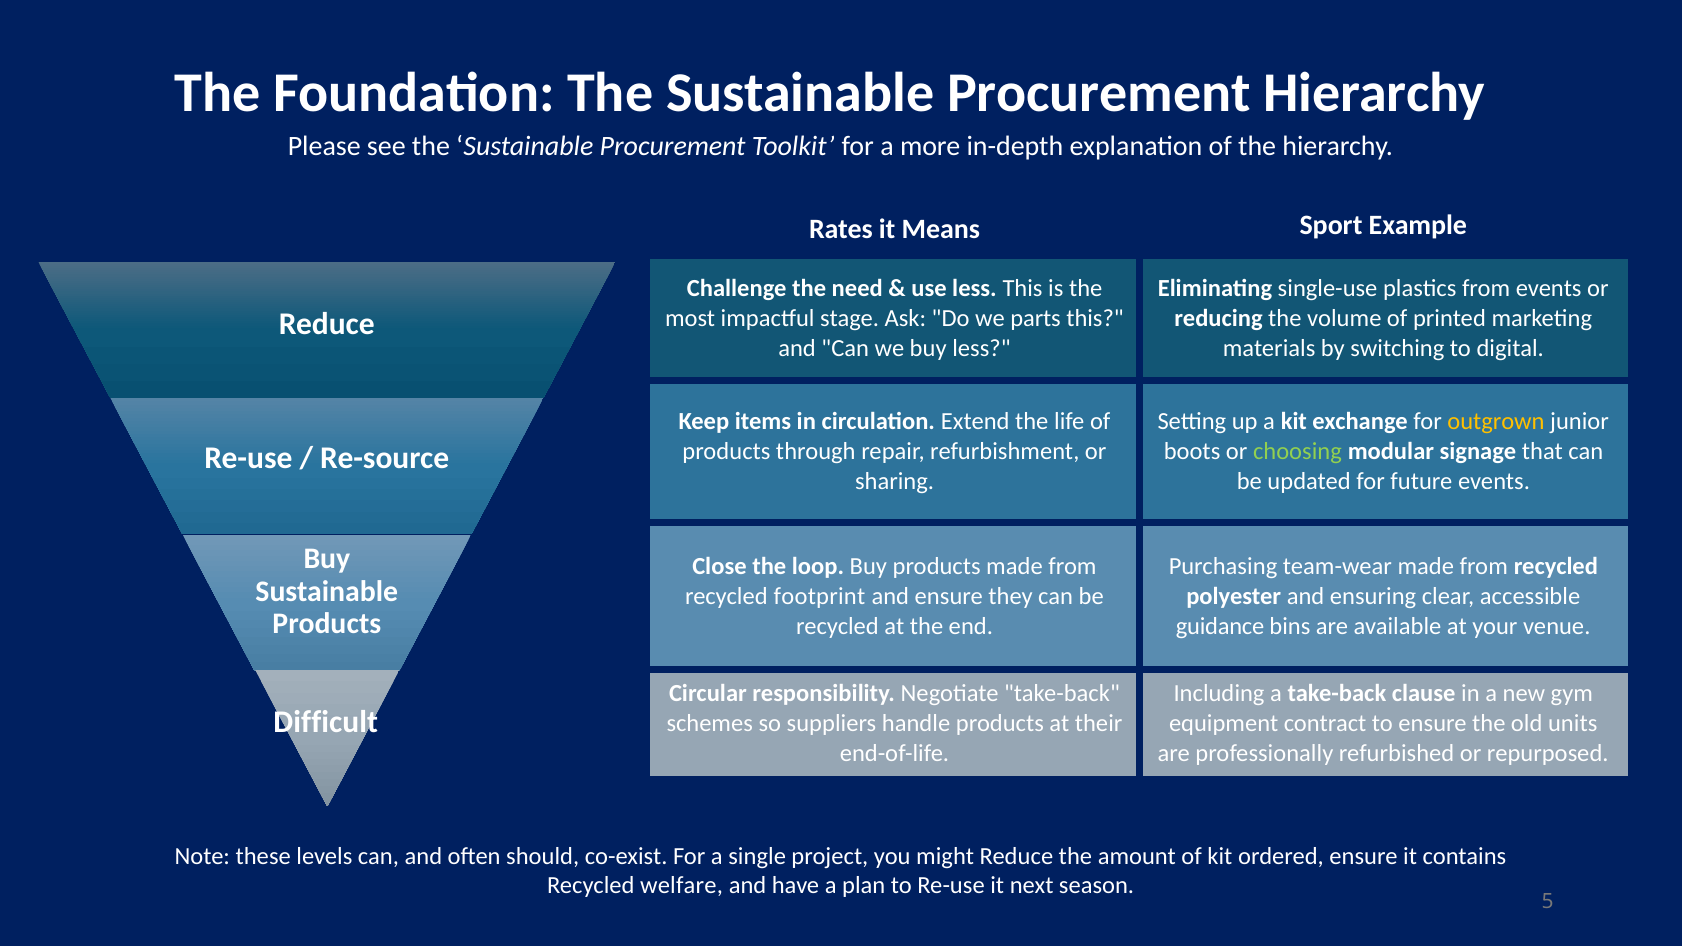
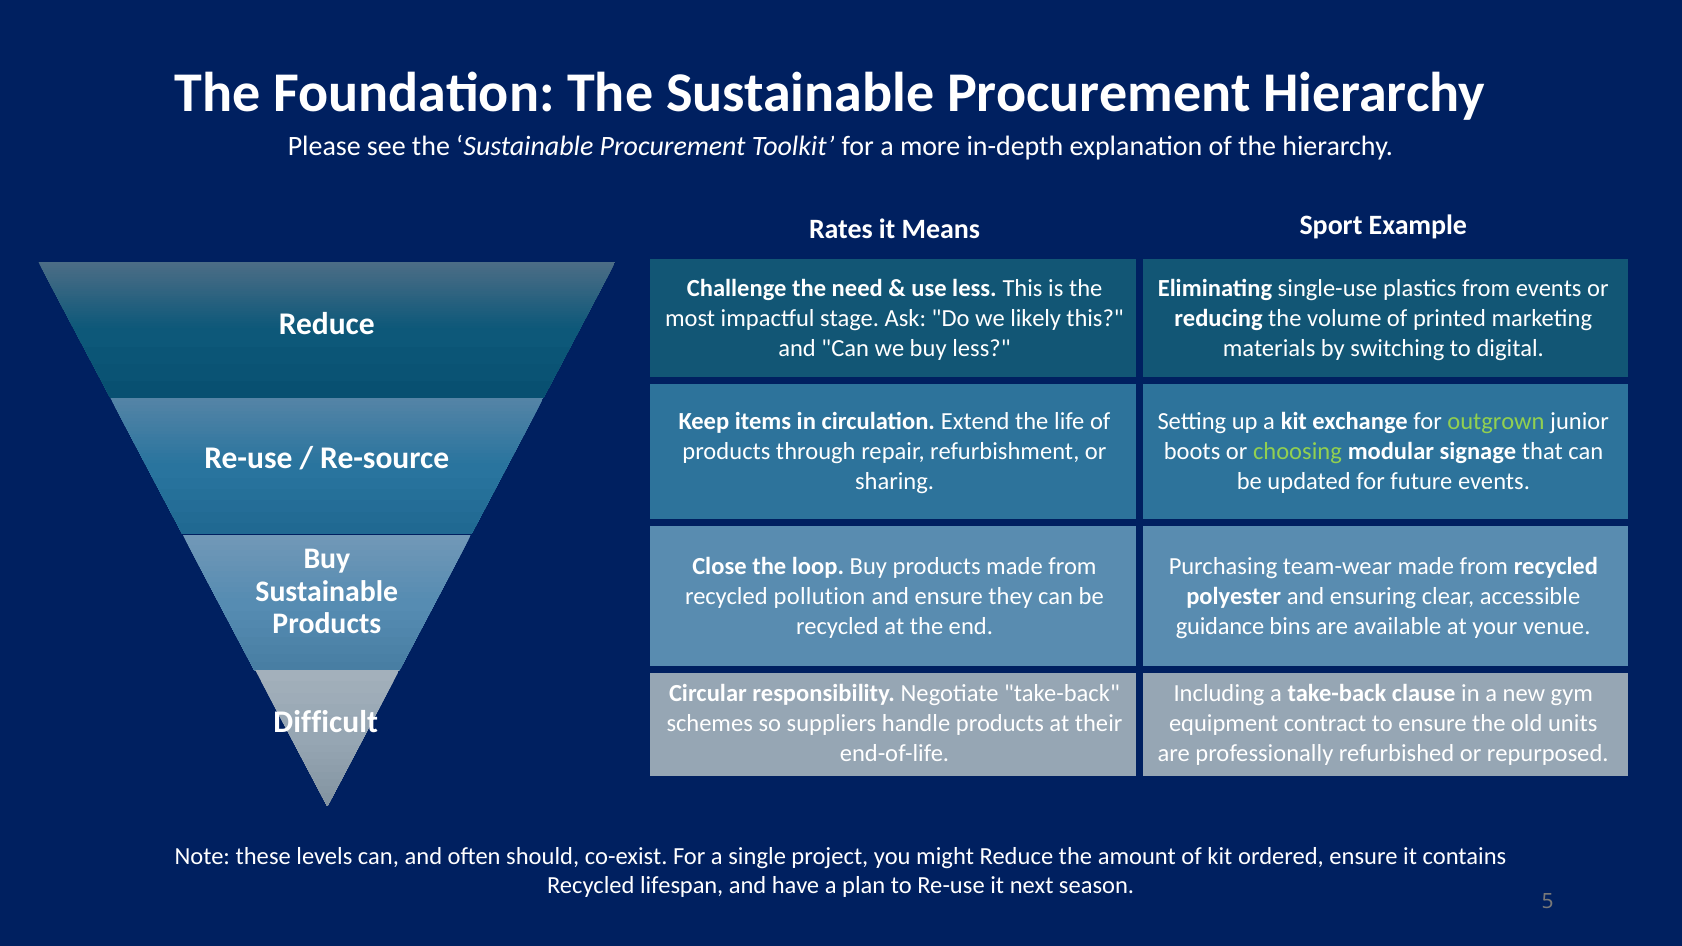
parts: parts -> likely
outgrown colour: yellow -> light green
footprint: footprint -> pollution
welfare: welfare -> lifespan
